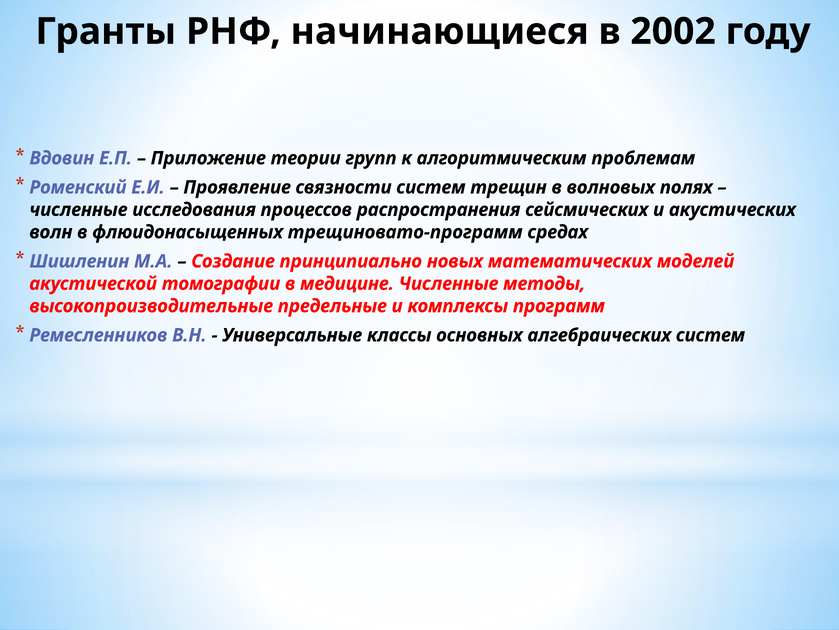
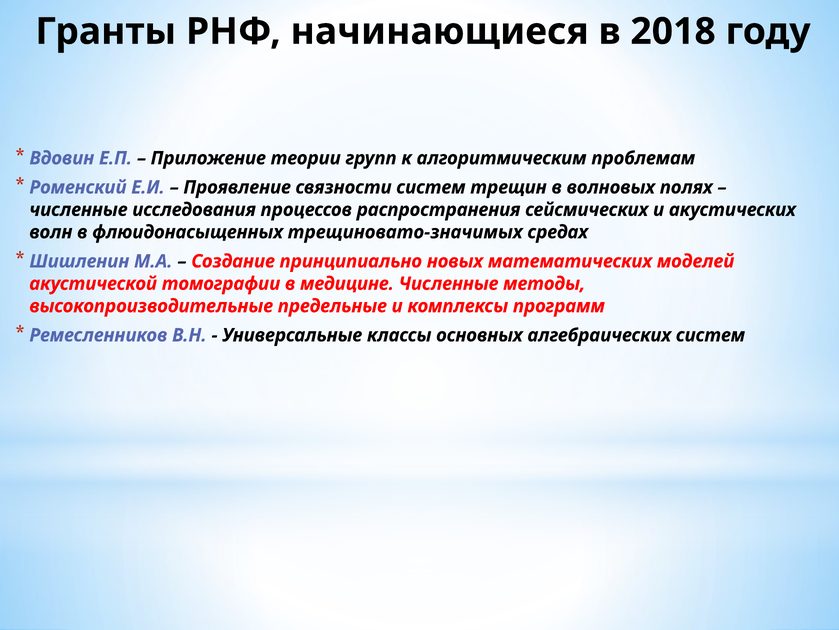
2002: 2002 -> 2018
трещиновато-программ: трещиновато-программ -> трещиновато-значимых
